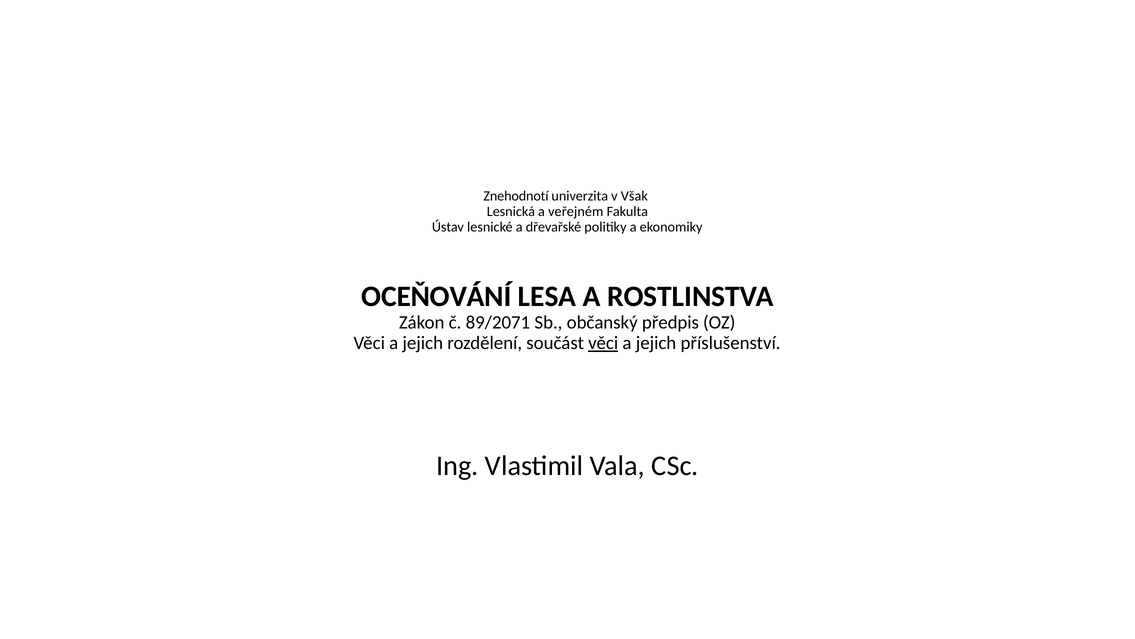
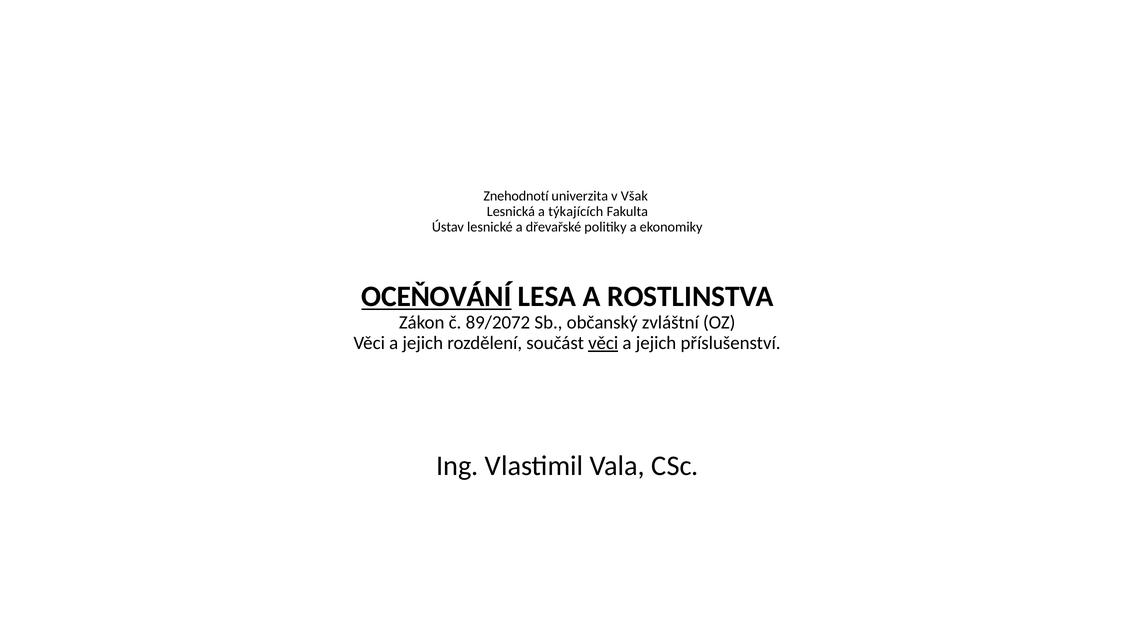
veřejném: veřejném -> týkajících
OCEŇOVÁNÍ underline: none -> present
89/2071: 89/2071 -> 89/2072
předpis: předpis -> zvláštní
